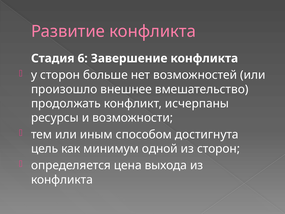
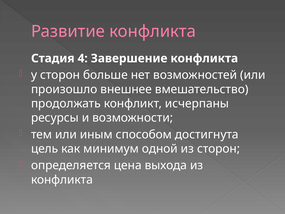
6: 6 -> 4
